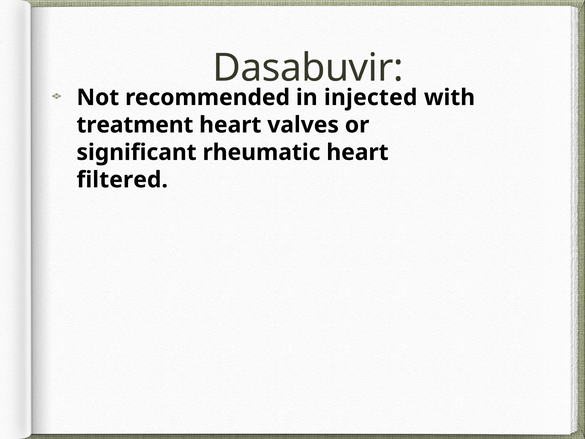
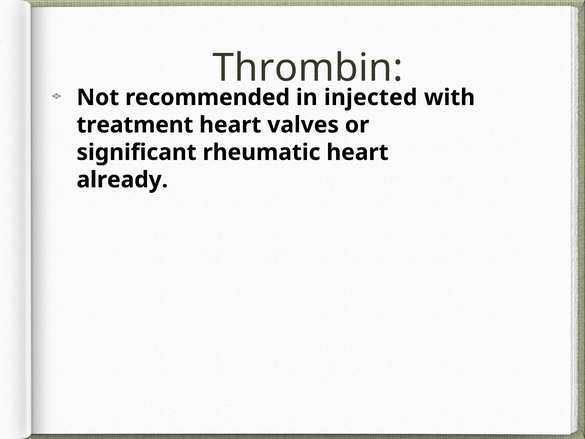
Dasabuvir: Dasabuvir -> Thrombin
filtered: filtered -> already
